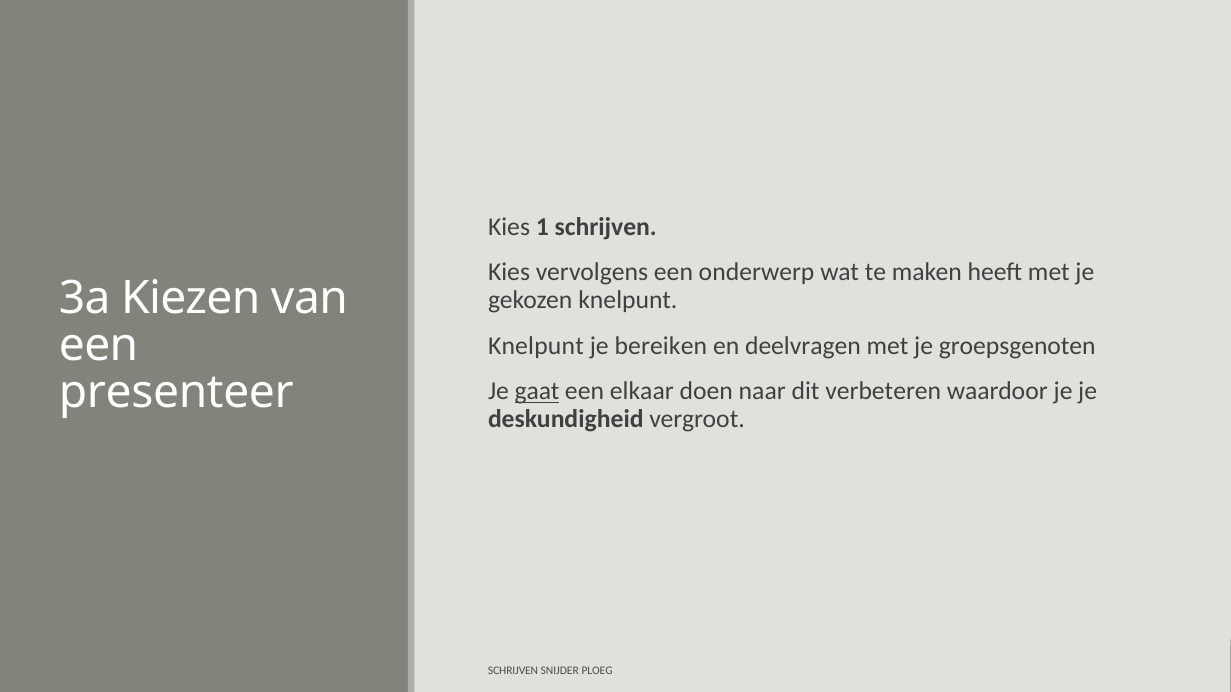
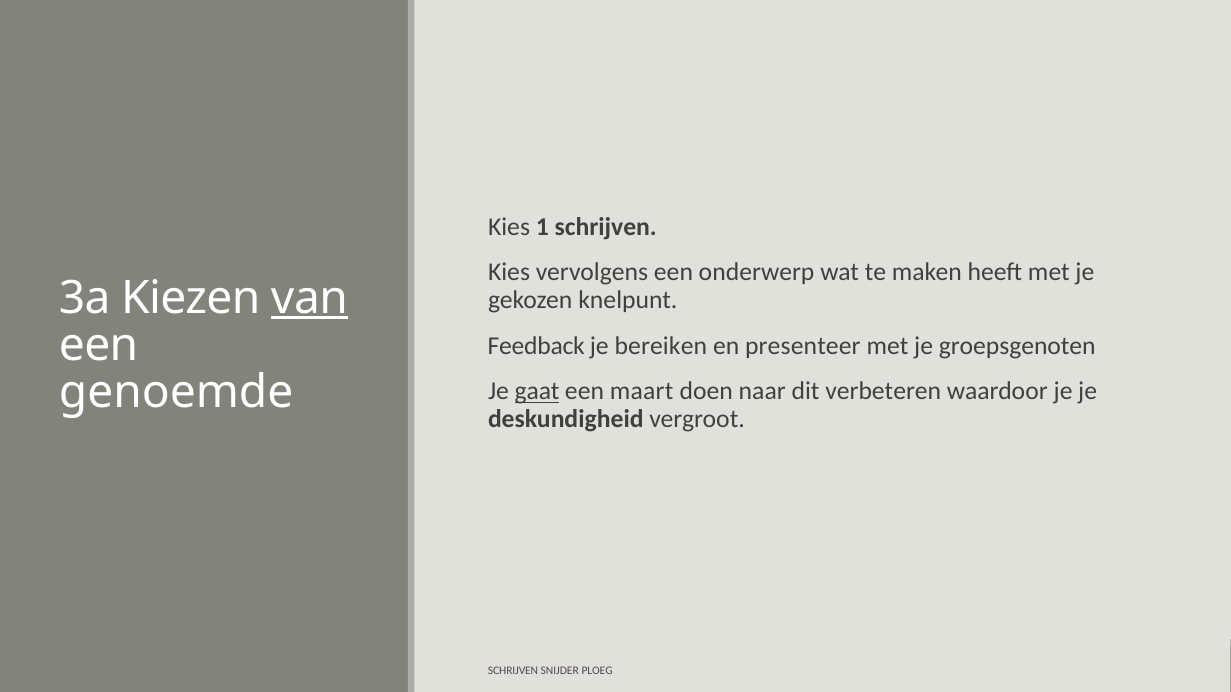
van underline: none -> present
Knelpunt at (536, 346): Knelpunt -> Feedback
deelvragen: deelvragen -> presenteer
presenteer: presenteer -> genoemde
elkaar: elkaar -> maart
